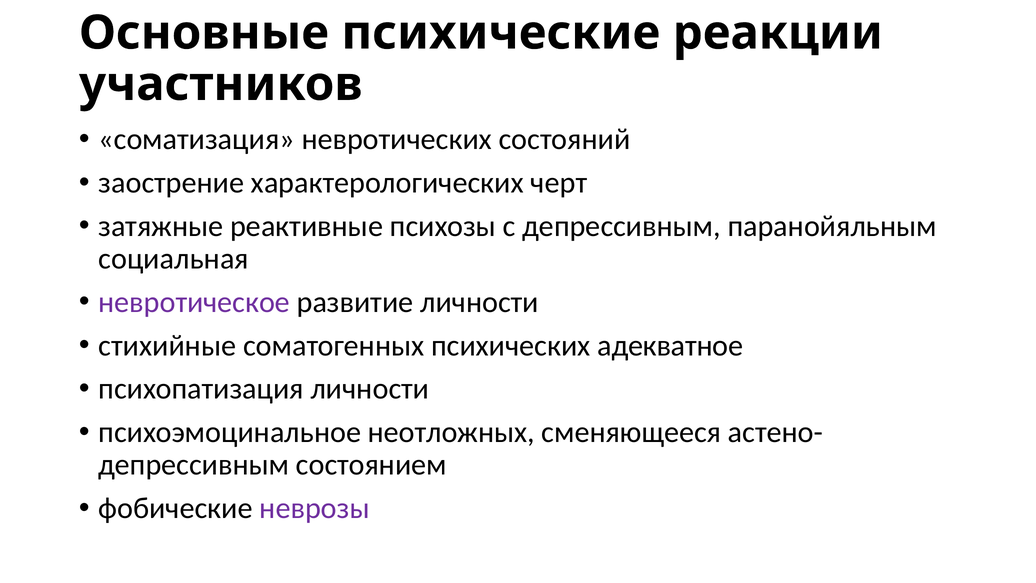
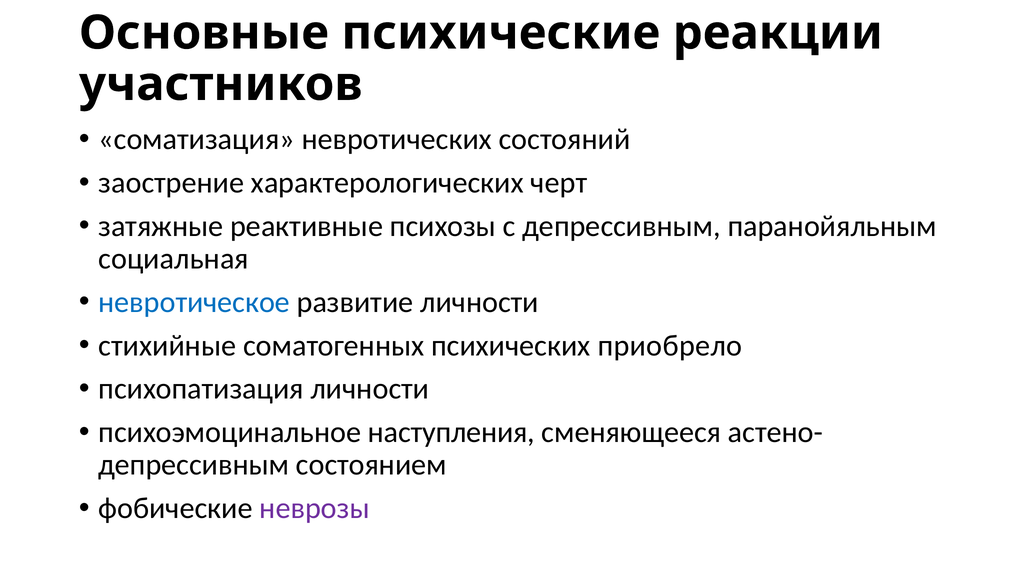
невротическое colour: purple -> blue
адекватное: адекватное -> приобрело
неотложных: неотложных -> наступления
